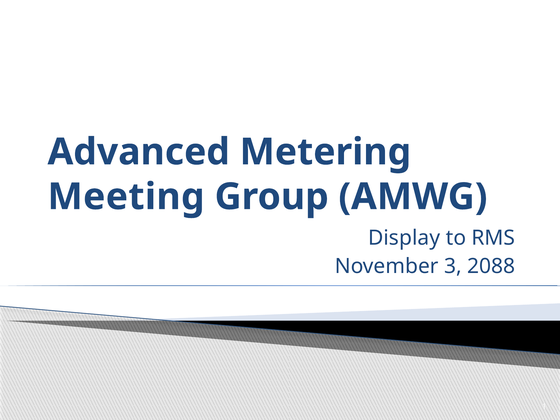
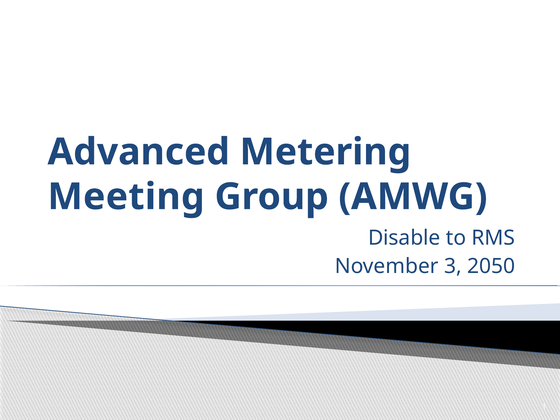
Display: Display -> Disable
2088: 2088 -> 2050
